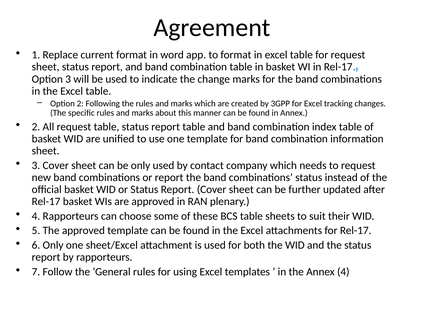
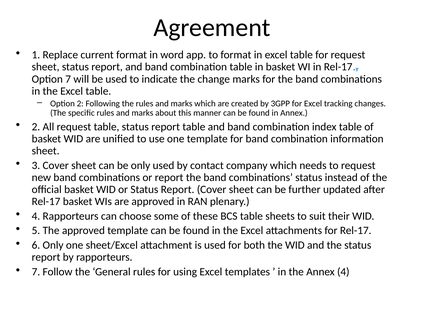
Option 3: 3 -> 7
